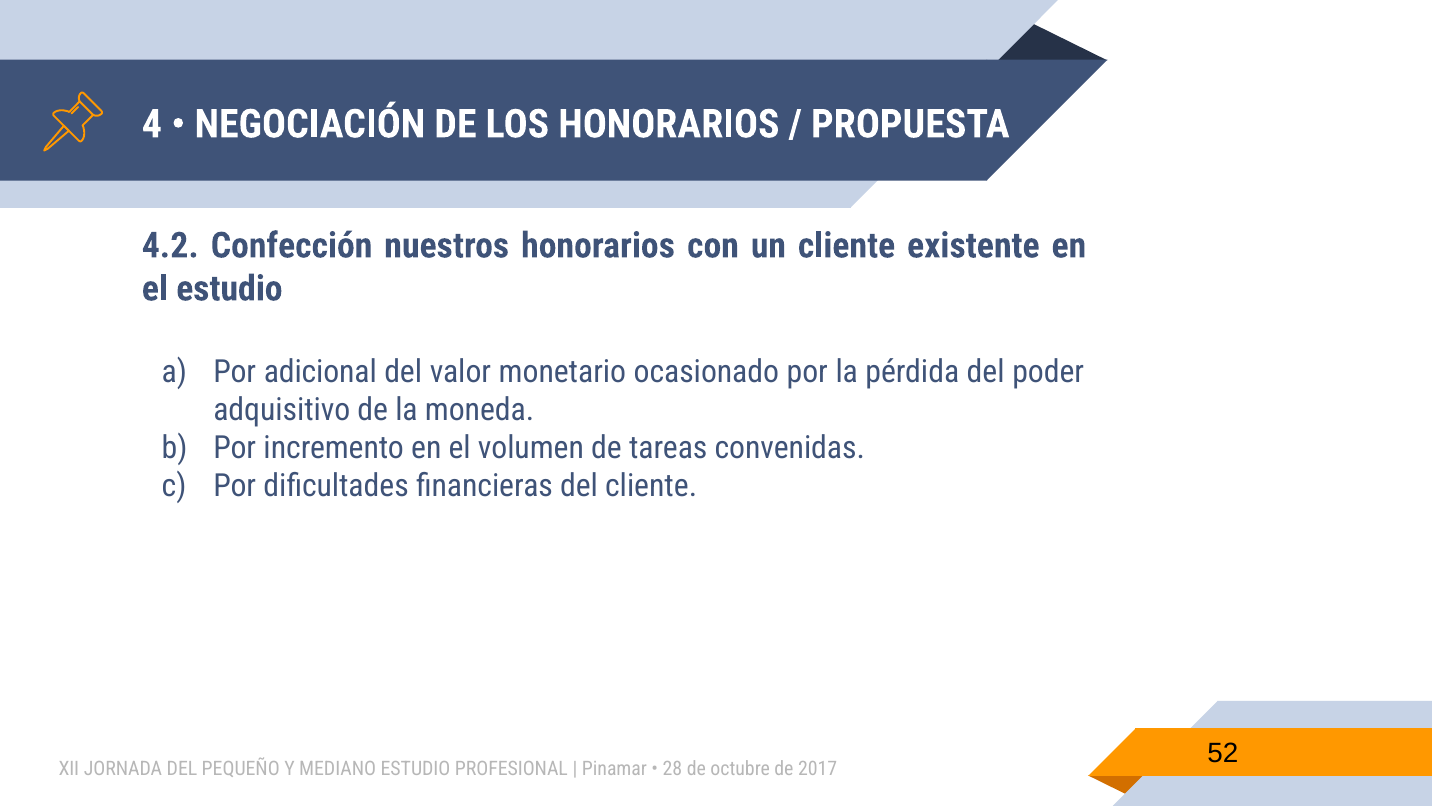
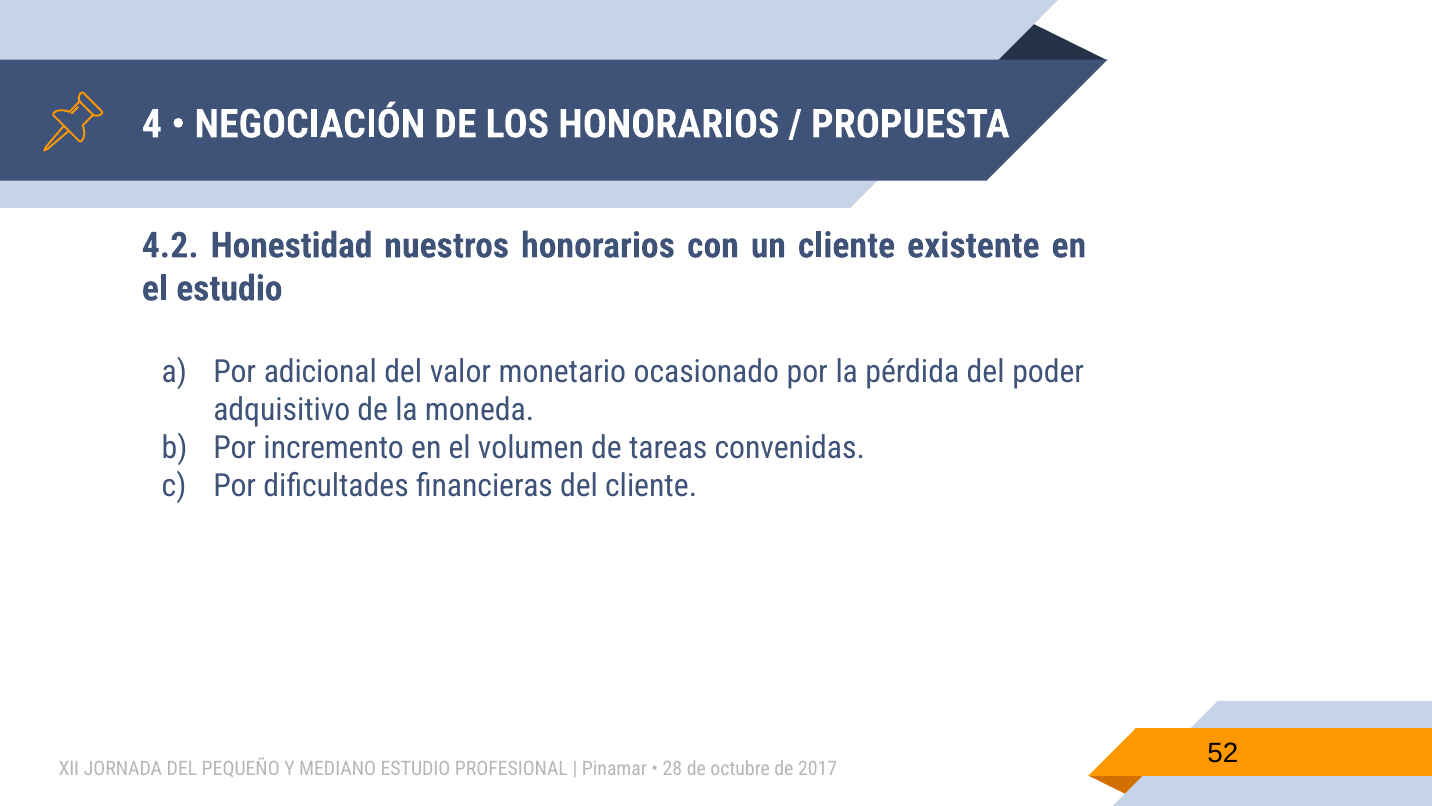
Confección: Confección -> Honestidad
